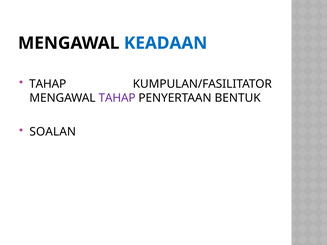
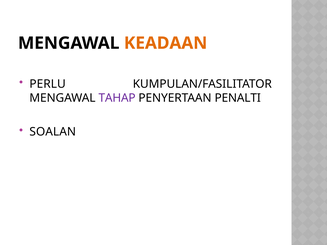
KEADAAN colour: blue -> orange
TAHAP at (48, 84): TAHAP -> PERLU
BENTUK: BENTUK -> PENALTI
